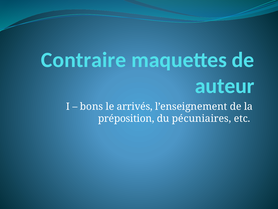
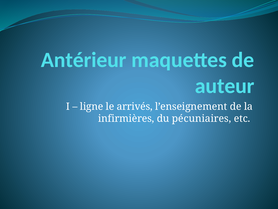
Contraire: Contraire -> Antérieur
bons: bons -> ligne
préposition: préposition -> infirmières
